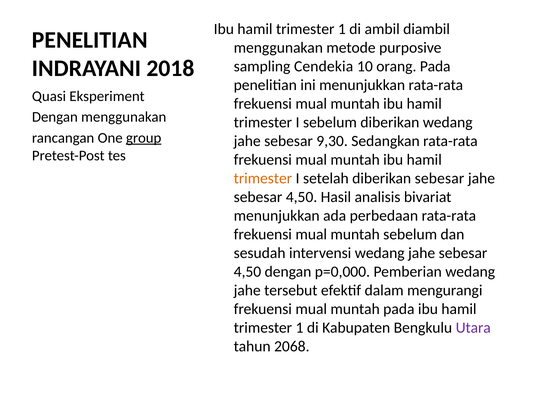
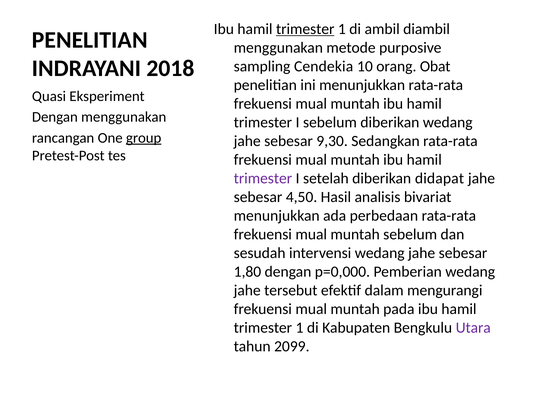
trimester at (305, 29) underline: none -> present
orang Pada: Pada -> Obat
trimester at (263, 178) colour: orange -> purple
diberikan sebesar: sebesar -> didapat
4,50 at (247, 272): 4,50 -> 1,80
2068: 2068 -> 2099
